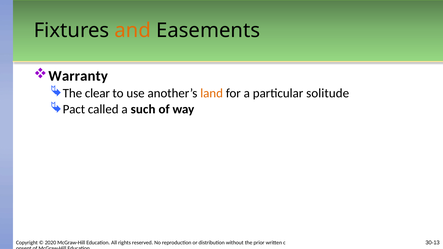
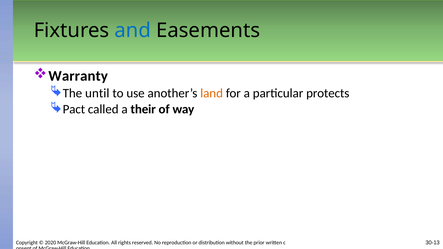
and colour: orange -> blue
clear: clear -> until
solitude: solitude -> protects
such: such -> their
